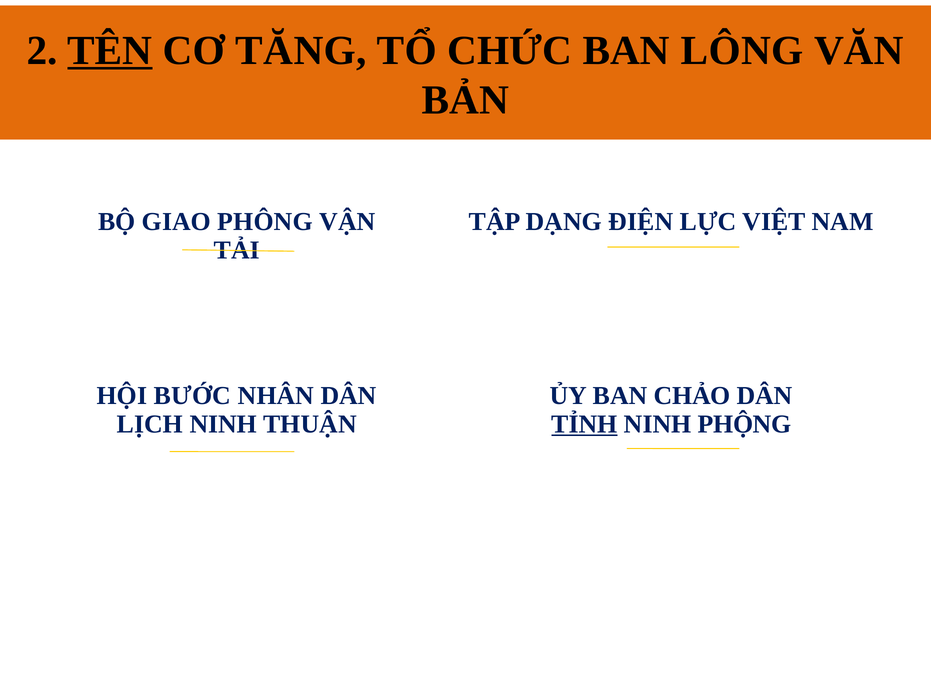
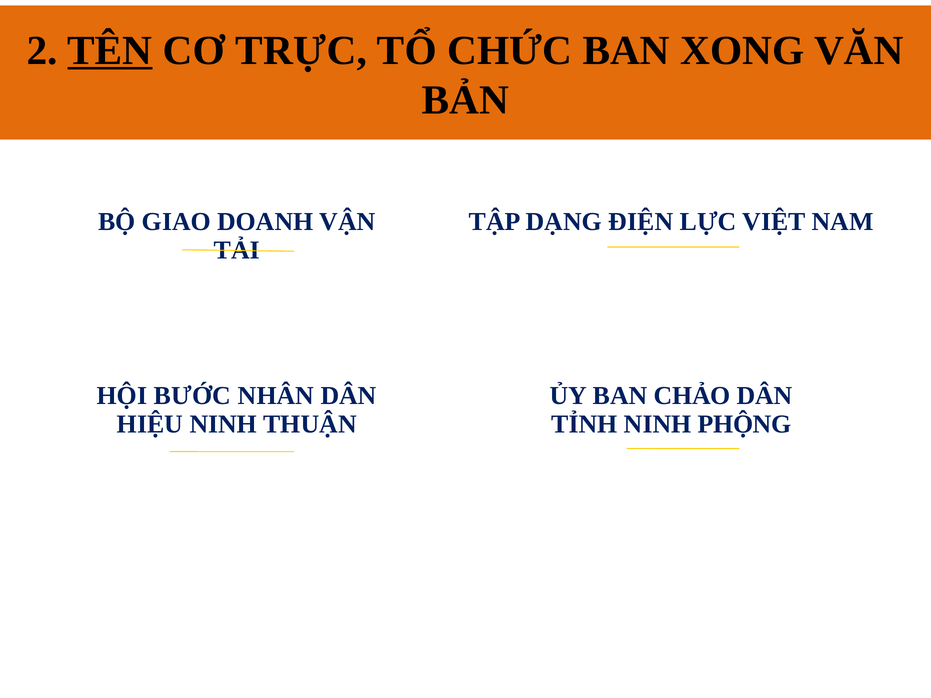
TĂNG: TĂNG -> TRỰC
LÔNG: LÔNG -> XONG
PHÔNG: PHÔNG -> DOANH
LỊCH: LỊCH -> HIỆU
TỈNH underline: present -> none
